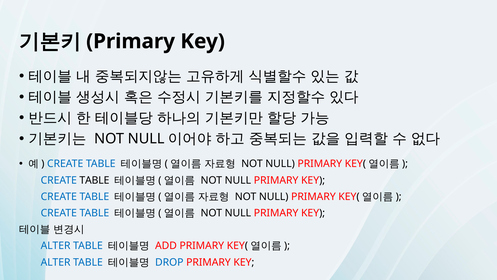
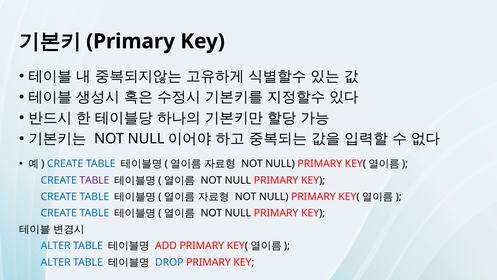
TABLE at (94, 180) colour: black -> purple
